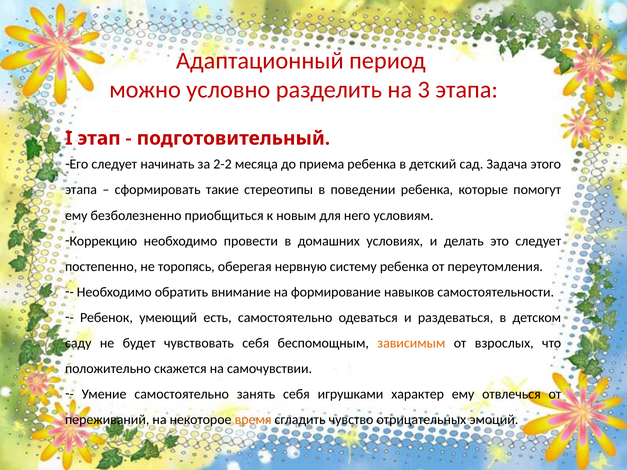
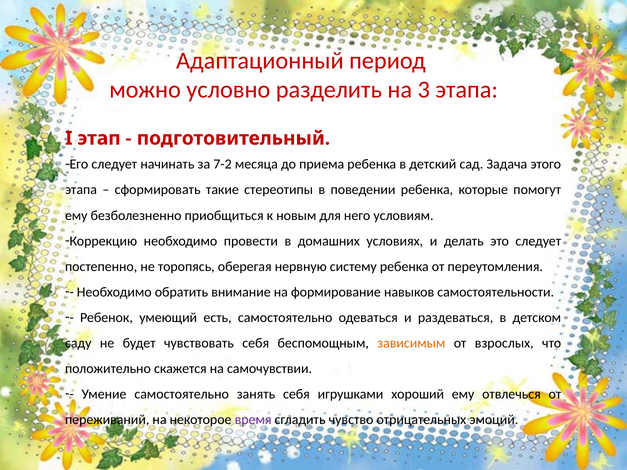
2-2: 2-2 -> 7-2
характер: характер -> хороший
время colour: orange -> purple
